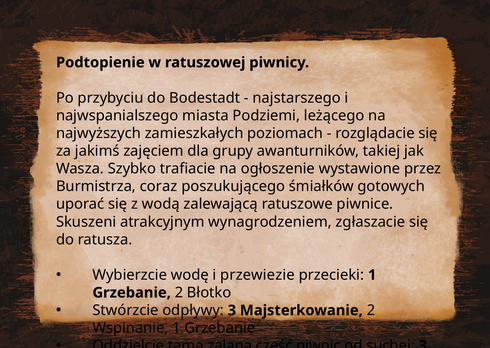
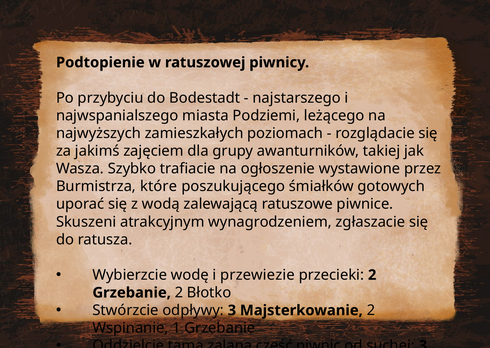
coraz: coraz -> które
przecieki 1: 1 -> 2
